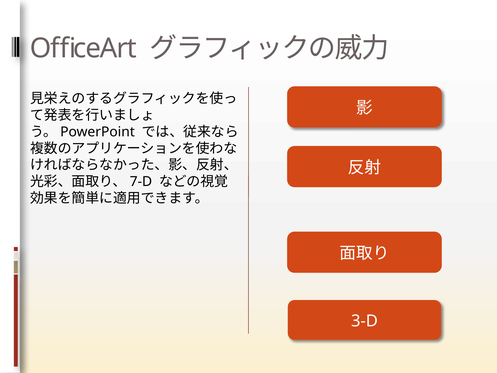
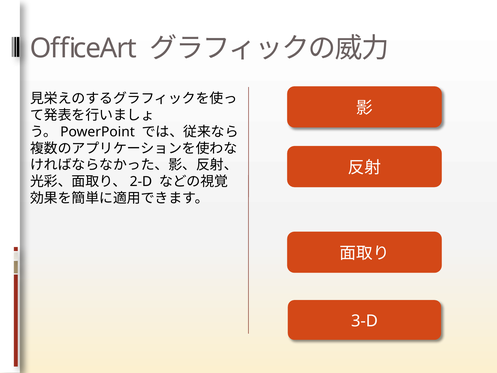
7-D: 7-D -> 2-D
